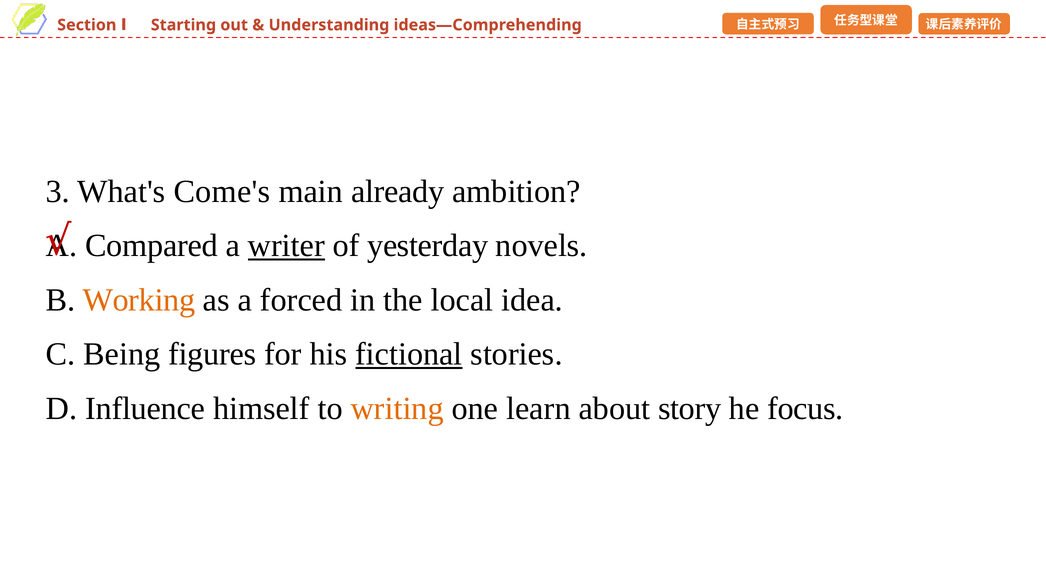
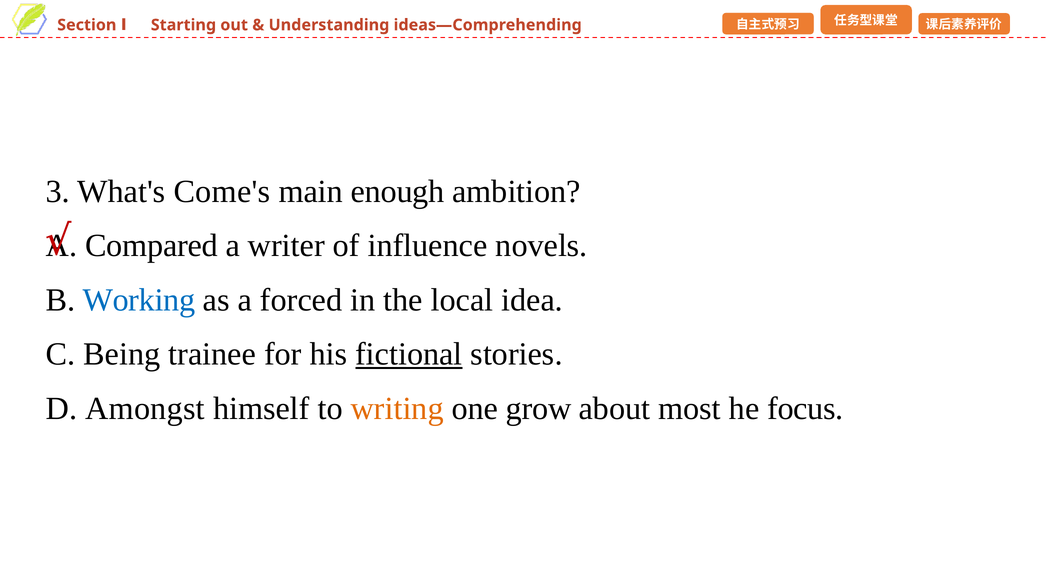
already: already -> enough
writer underline: present -> none
yesterday: yesterday -> influence
Working colour: orange -> blue
figures: figures -> trainee
Influence: Influence -> Amongst
learn: learn -> grow
story: story -> most
